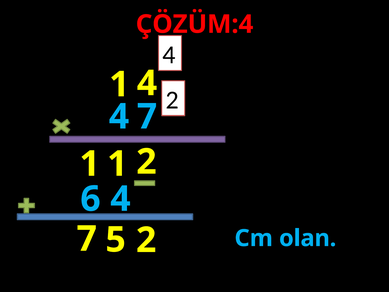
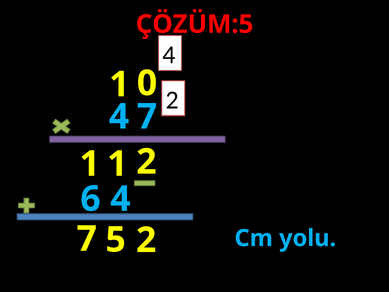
ÇÖZÜM:4: ÇÖZÜM:4 -> ÇÖZÜM:5
4 at (147, 83): 4 -> 0
olan: olan -> yolu
